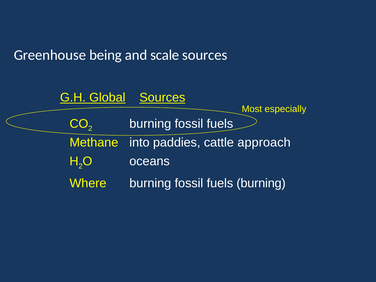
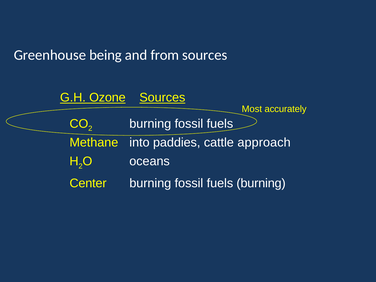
scale: scale -> from
Global: Global -> Ozone
especially: especially -> accurately
Where: Where -> Center
